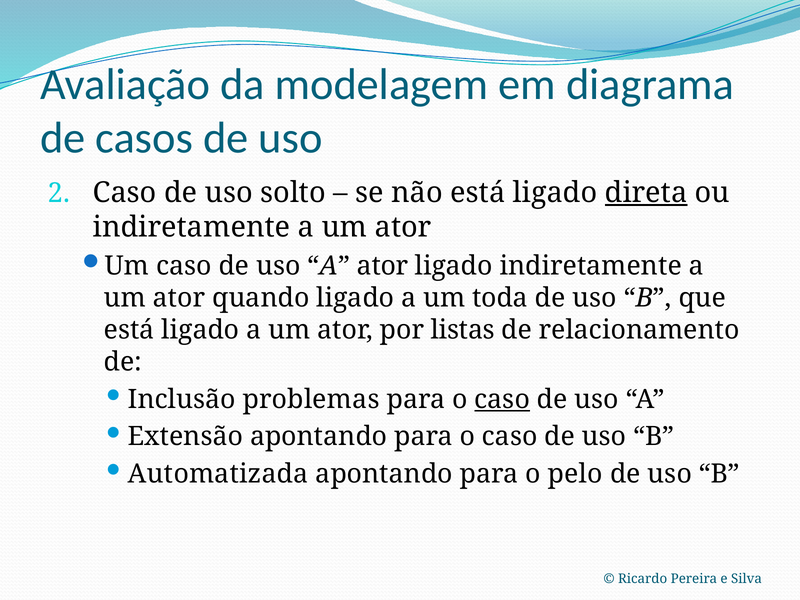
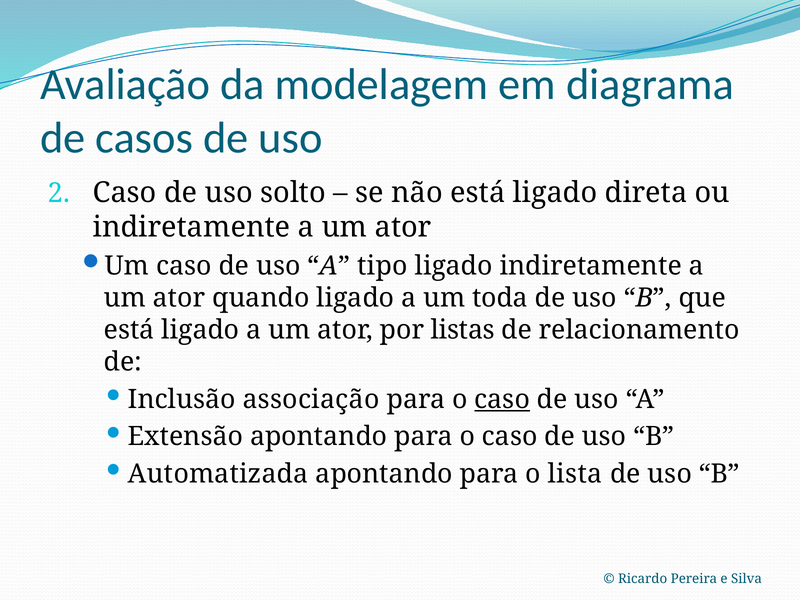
direta underline: present -> none
A ator: ator -> tipo
problemas: problemas -> associação
pelo: pelo -> lista
